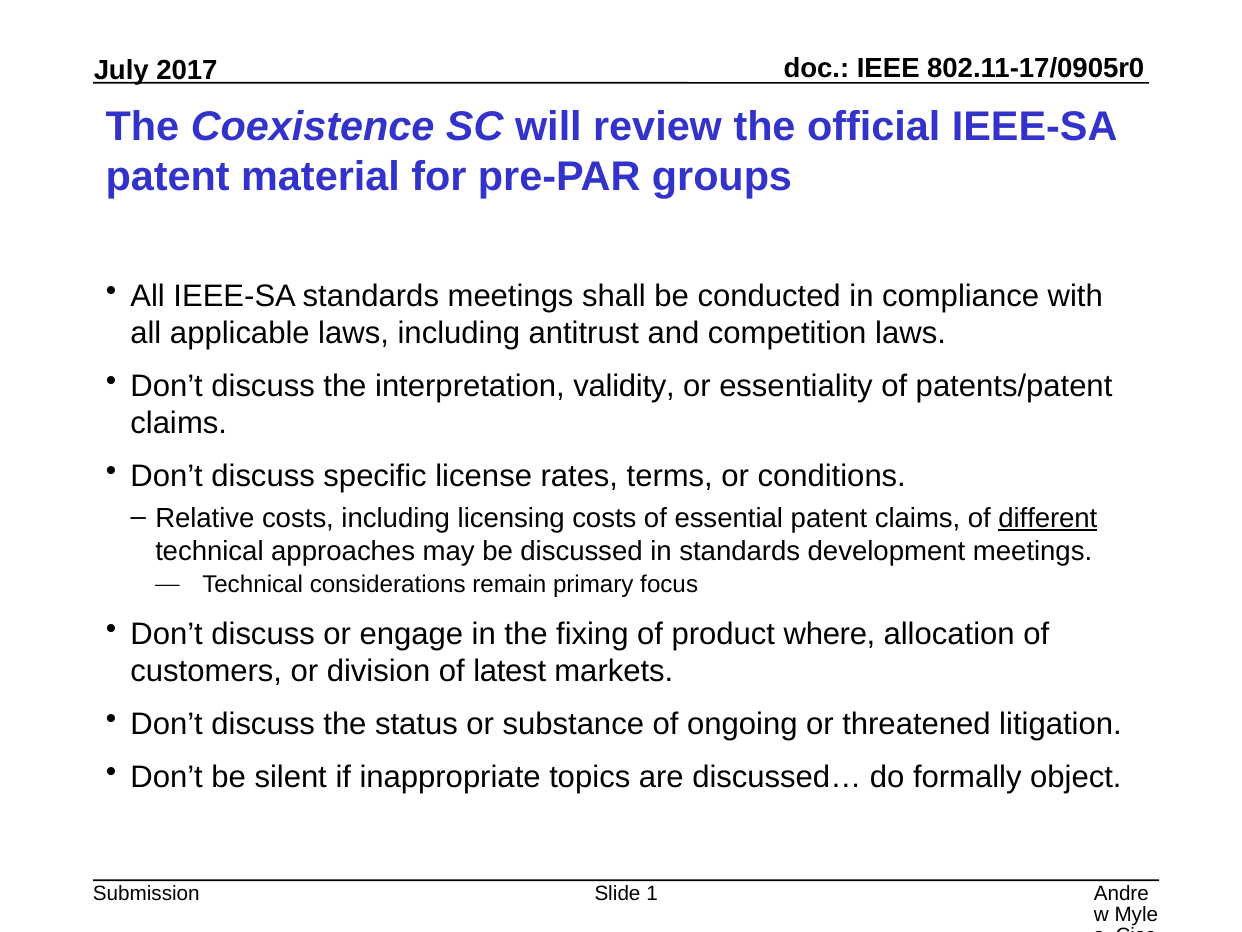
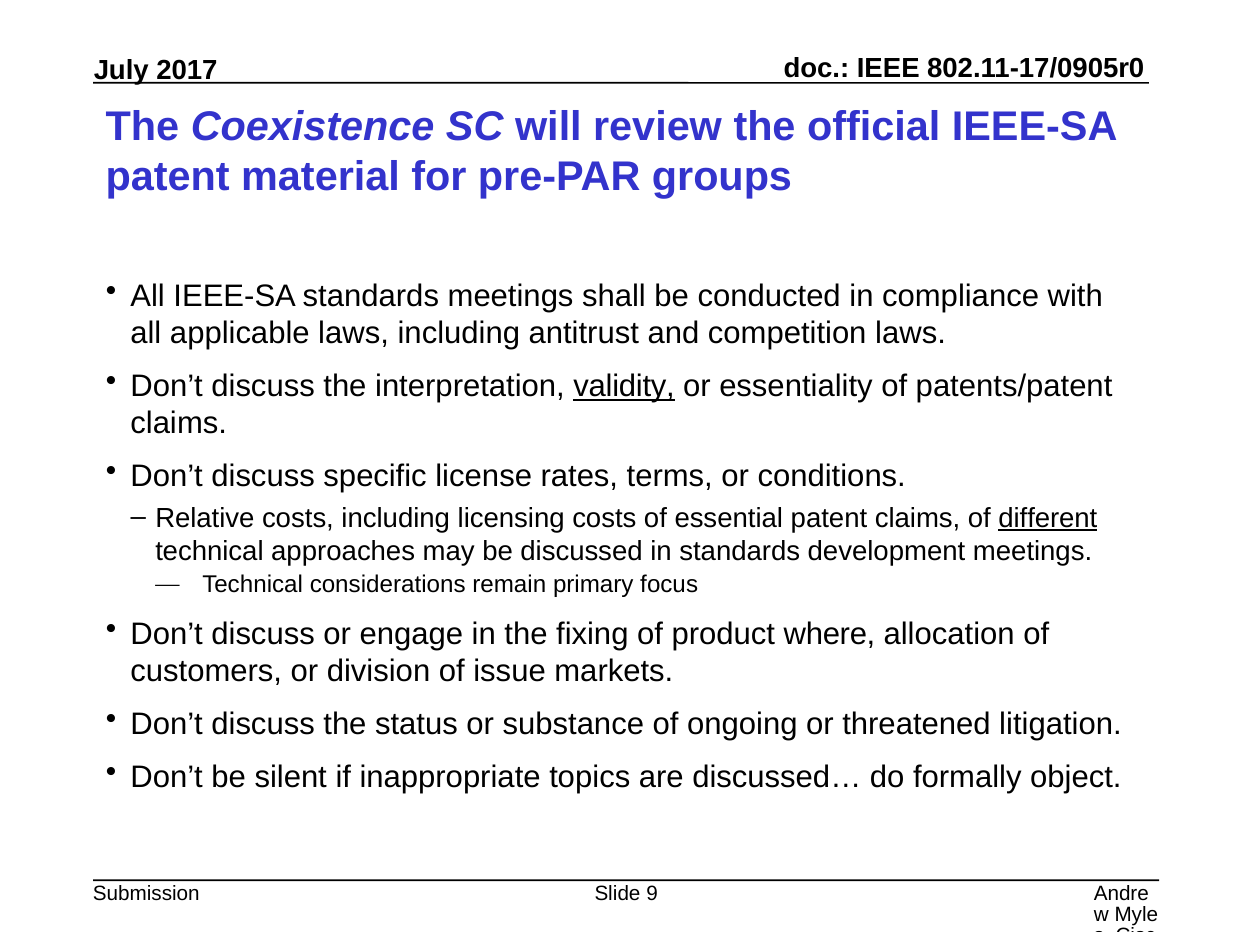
validity underline: none -> present
latest: latest -> issue
1: 1 -> 9
